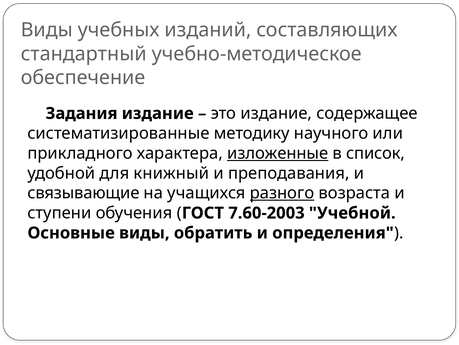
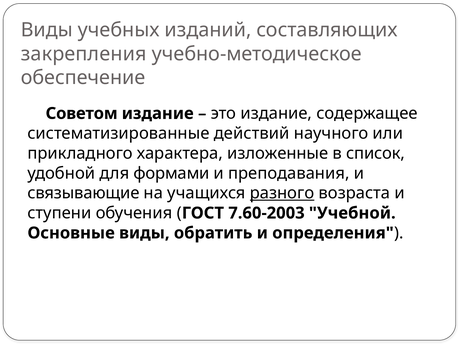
стандартный: стандартный -> закрепления
Задания: Задания -> Советом
методику: методику -> действий
изложенные underline: present -> none
книжный: книжный -> формами
